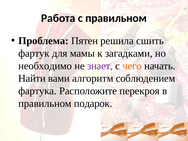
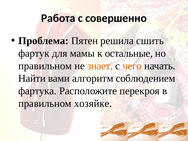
с правильном: правильном -> совершенно
загадками: загадками -> остальные
необходимо at (45, 66): необходимо -> правильном
знает colour: purple -> orange
подарок: подарок -> хозяйке
